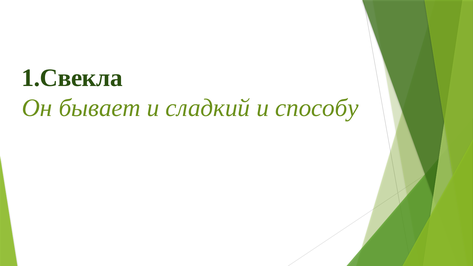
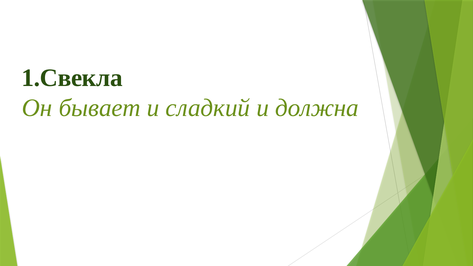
способу: способу -> должна
